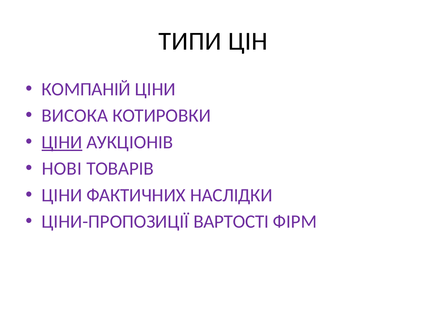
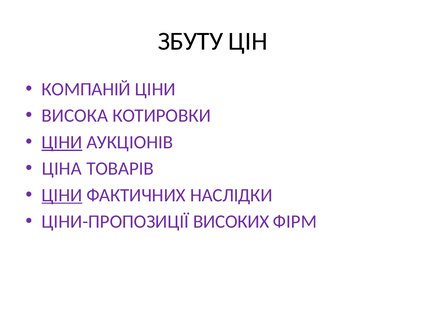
ТИПИ: ТИПИ -> ЗБУТУ
НОВІ: НОВІ -> ЦІНА
ЦІНИ at (62, 195) underline: none -> present
ВАРТОСТІ: ВАРТОСТІ -> ВИСОКИХ
